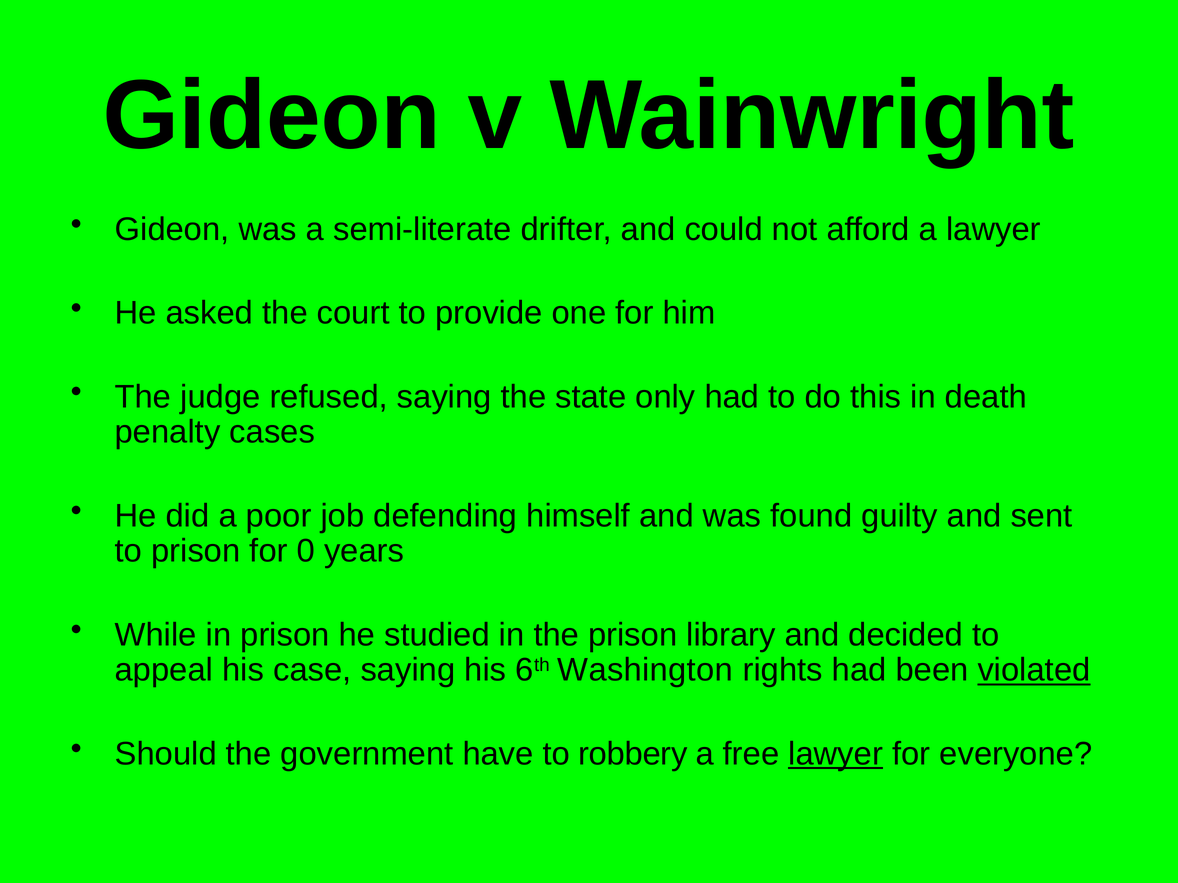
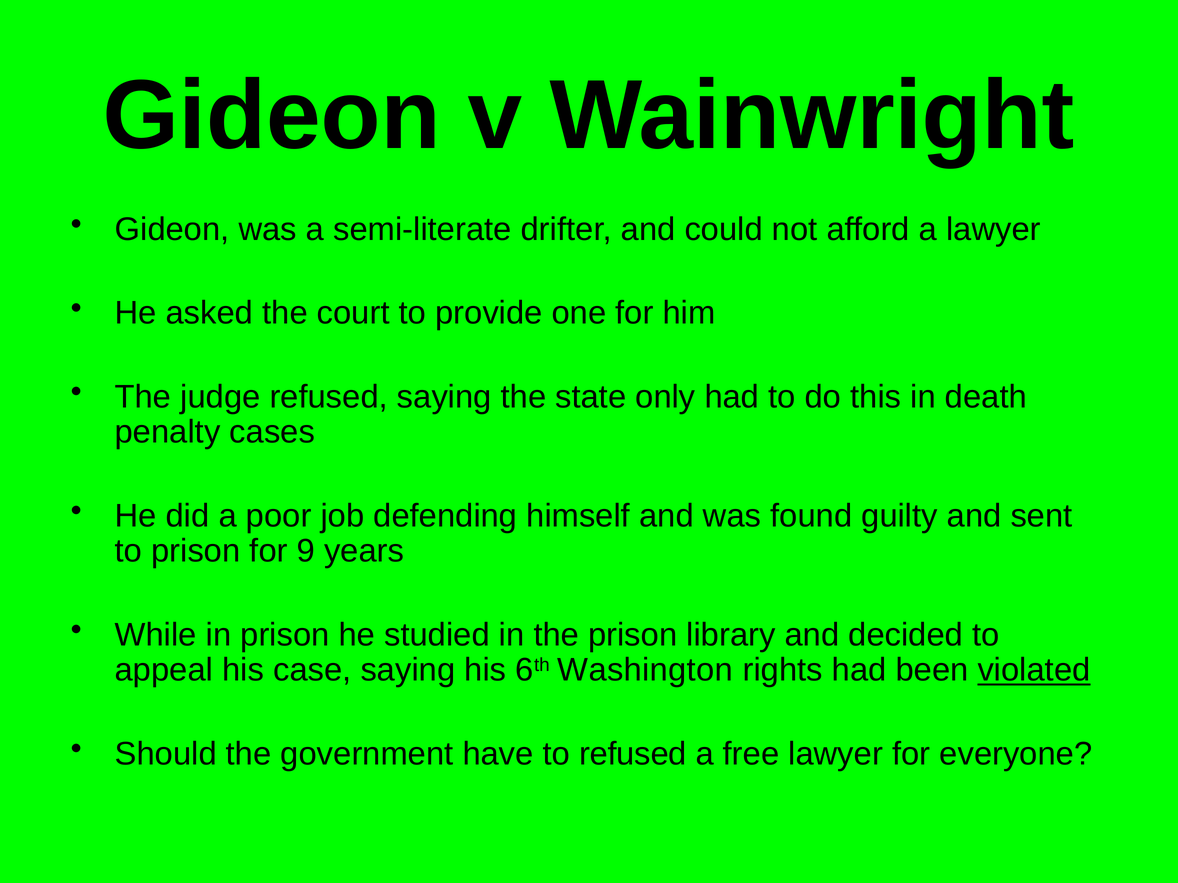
0: 0 -> 9
to robbery: robbery -> refused
lawyer at (836, 754) underline: present -> none
